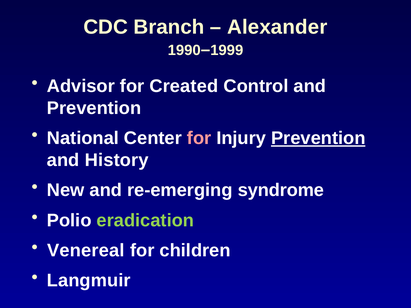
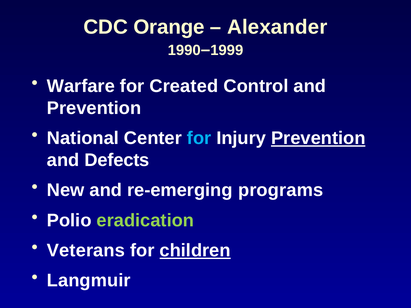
Branch: Branch -> Orange
Advisor: Advisor -> Warfare
for at (199, 138) colour: pink -> light blue
History: History -> Defects
syndrome: syndrome -> programs
Venereal: Venereal -> Veterans
children underline: none -> present
